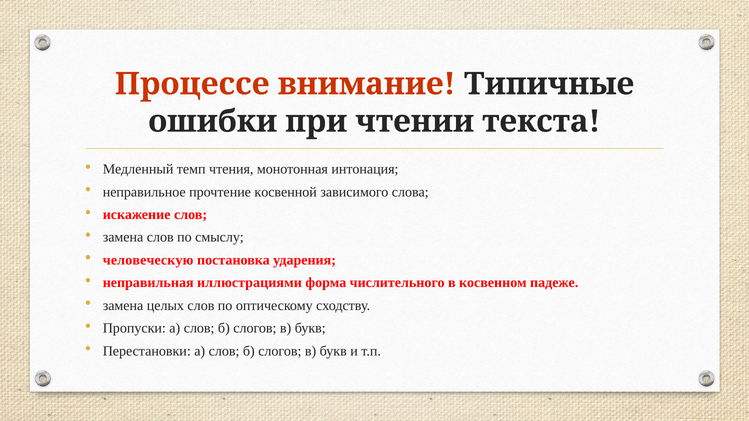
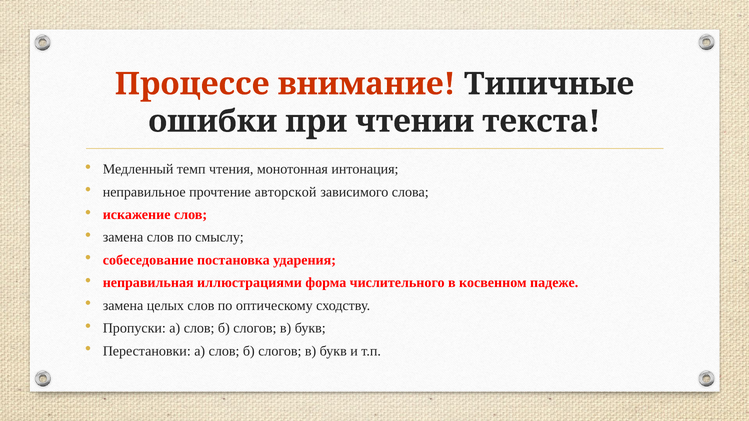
косвенной: косвенной -> авторской
человеческую: человеческую -> собеседование
